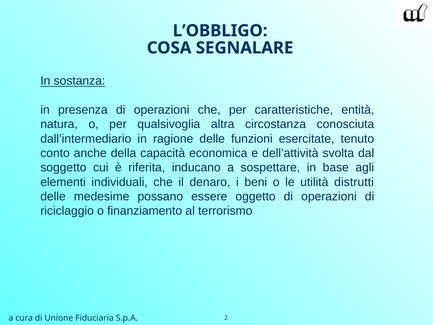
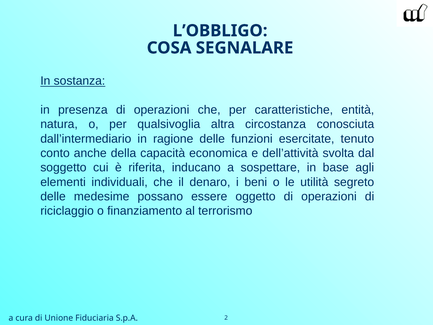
distrutti: distrutti -> segreto
